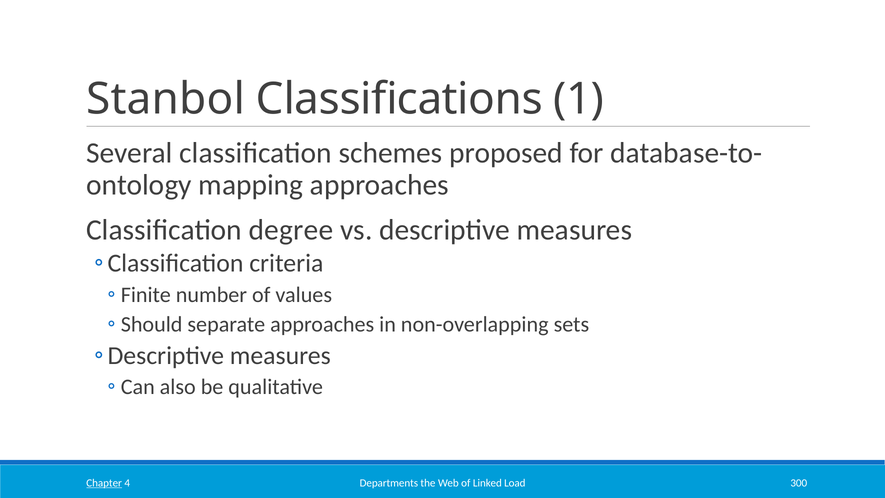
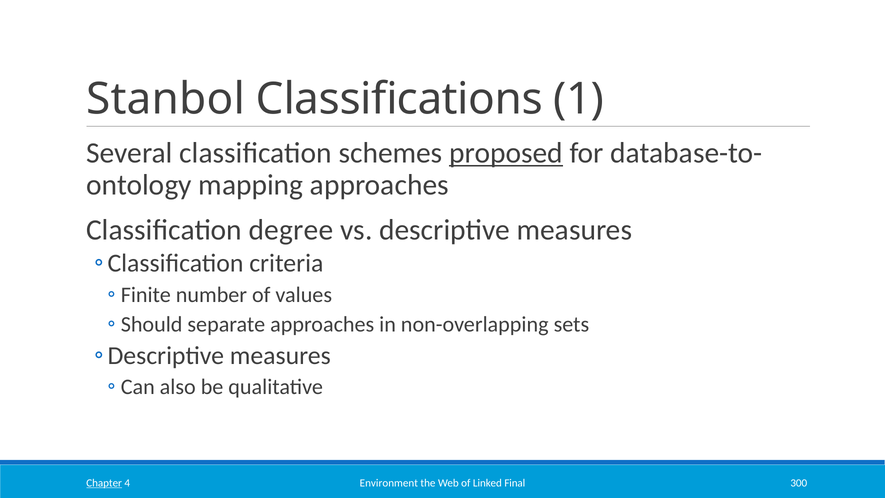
proposed underline: none -> present
Departments: Departments -> Environment
Load: Load -> Final
